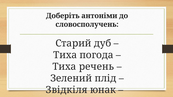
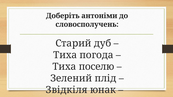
речень: речень -> поселю
